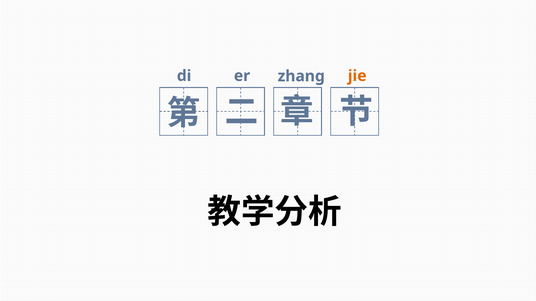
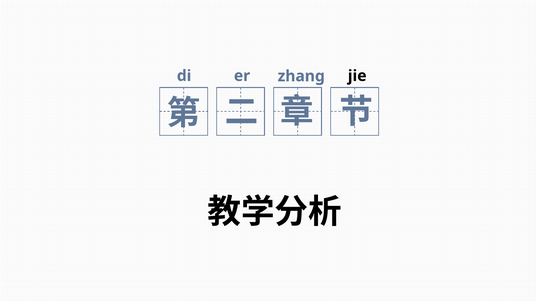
jie colour: orange -> black
